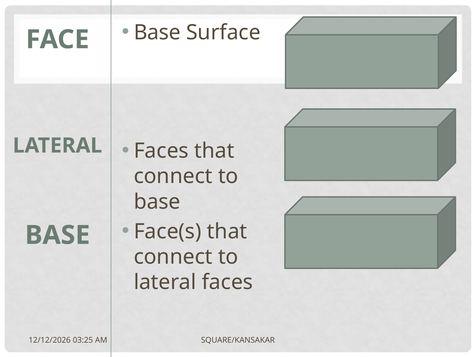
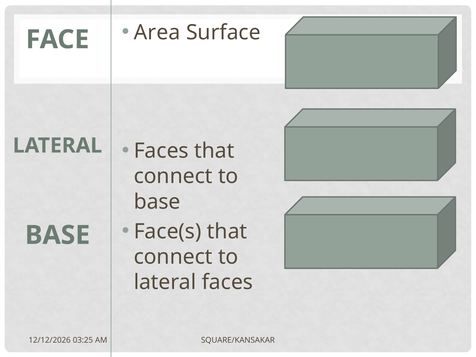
Base at (157, 32): Base -> Area
